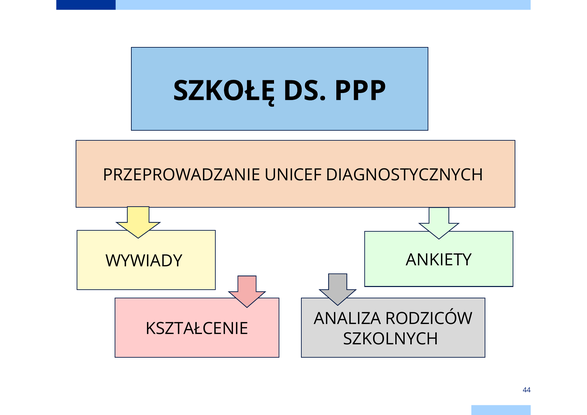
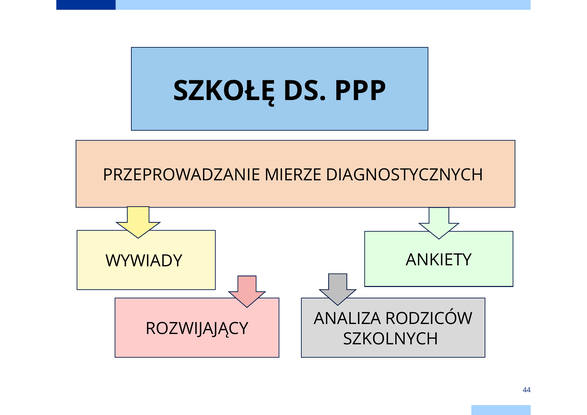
UNICEF: UNICEF -> MIERZE
KSZTAŁCENIE: KSZTAŁCENIE -> ROZWIJAJĄCY
